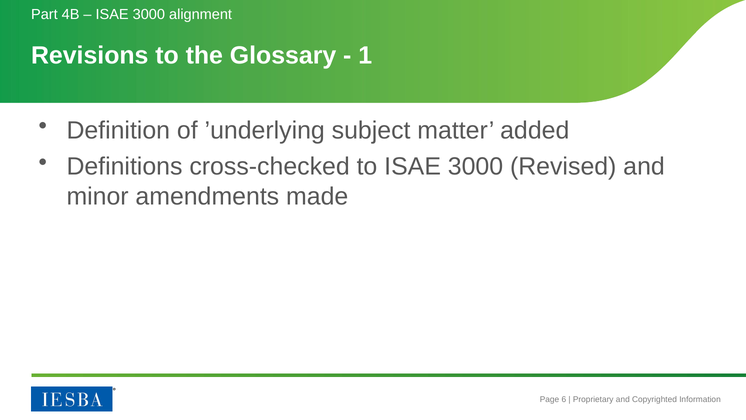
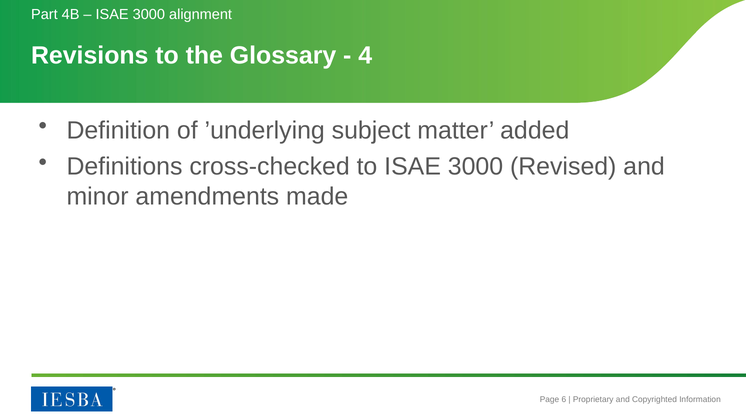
1: 1 -> 4
